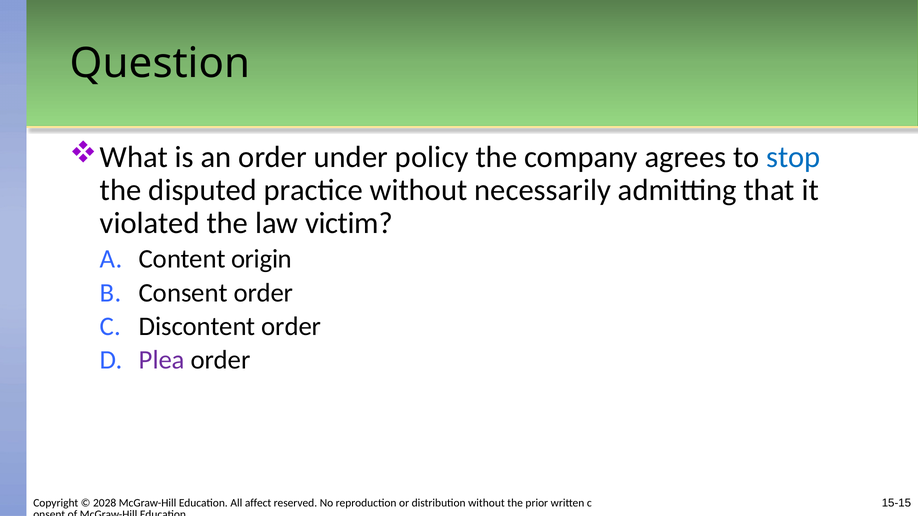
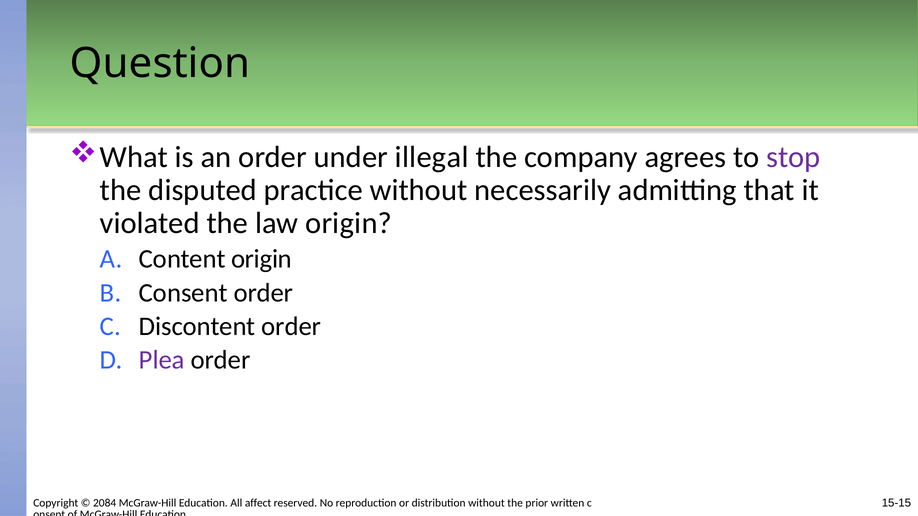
policy: policy -> illegal
stop colour: blue -> purple
law victim: victim -> origin
2028: 2028 -> 2084
